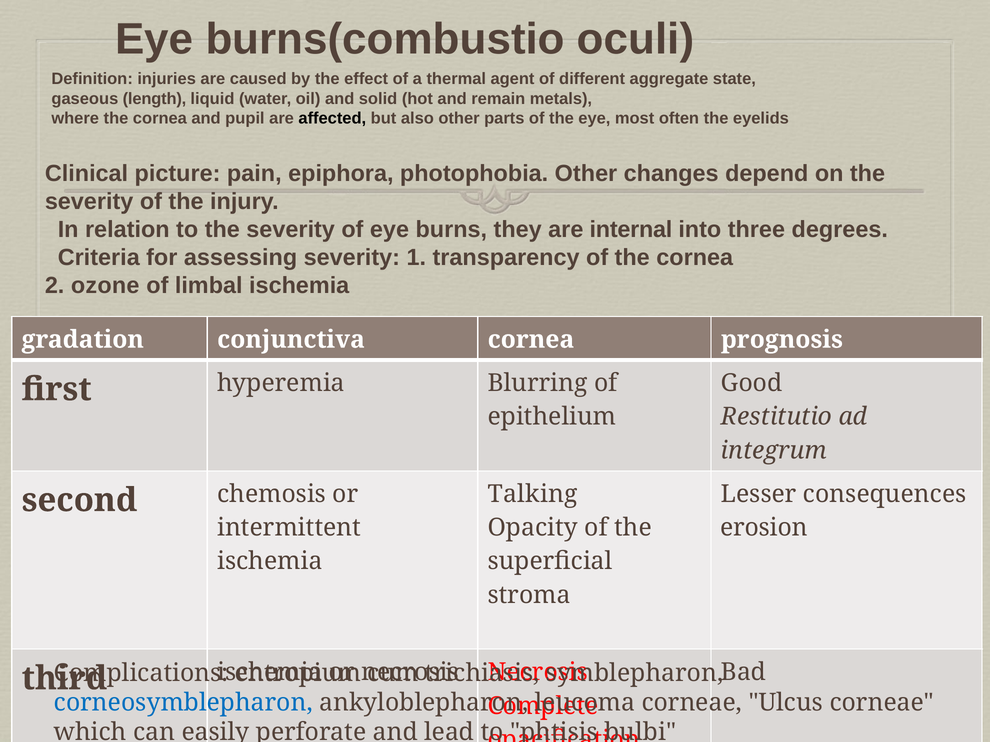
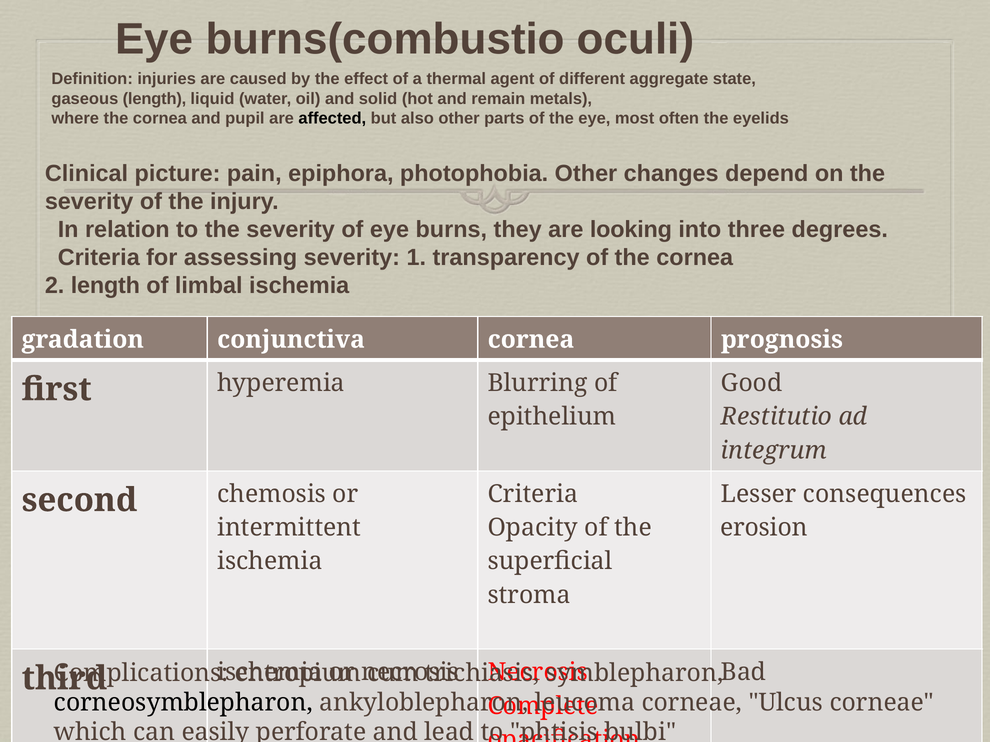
internal: internal -> looking
2 ozone: ozone -> length
Talking at (533, 494): Talking -> Criteria
corneosymblepharon colour: blue -> black
